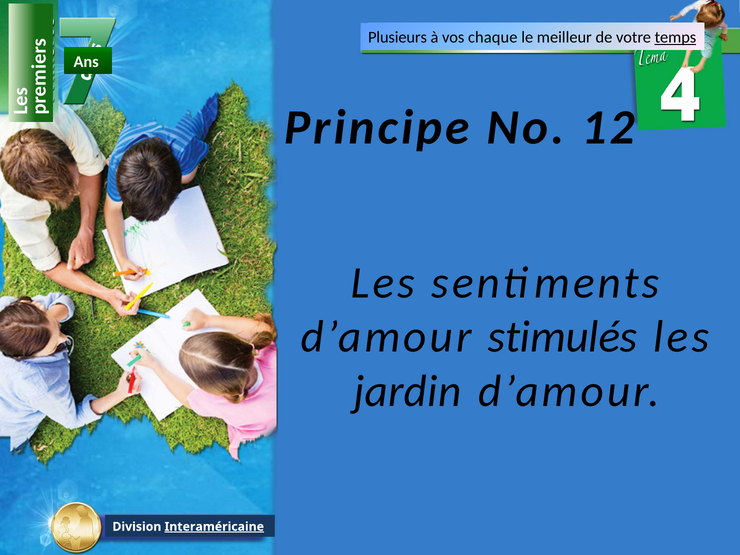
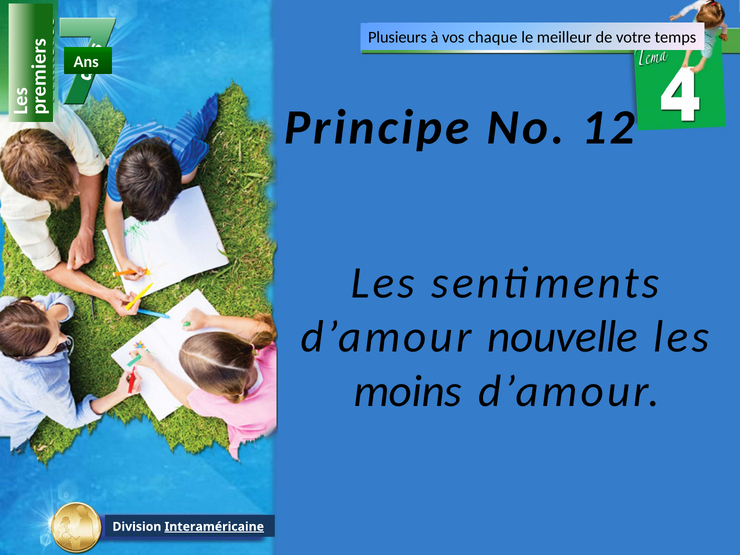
temps underline: present -> none
stimulés: stimulés -> nouvelle
jardin: jardin -> moins
